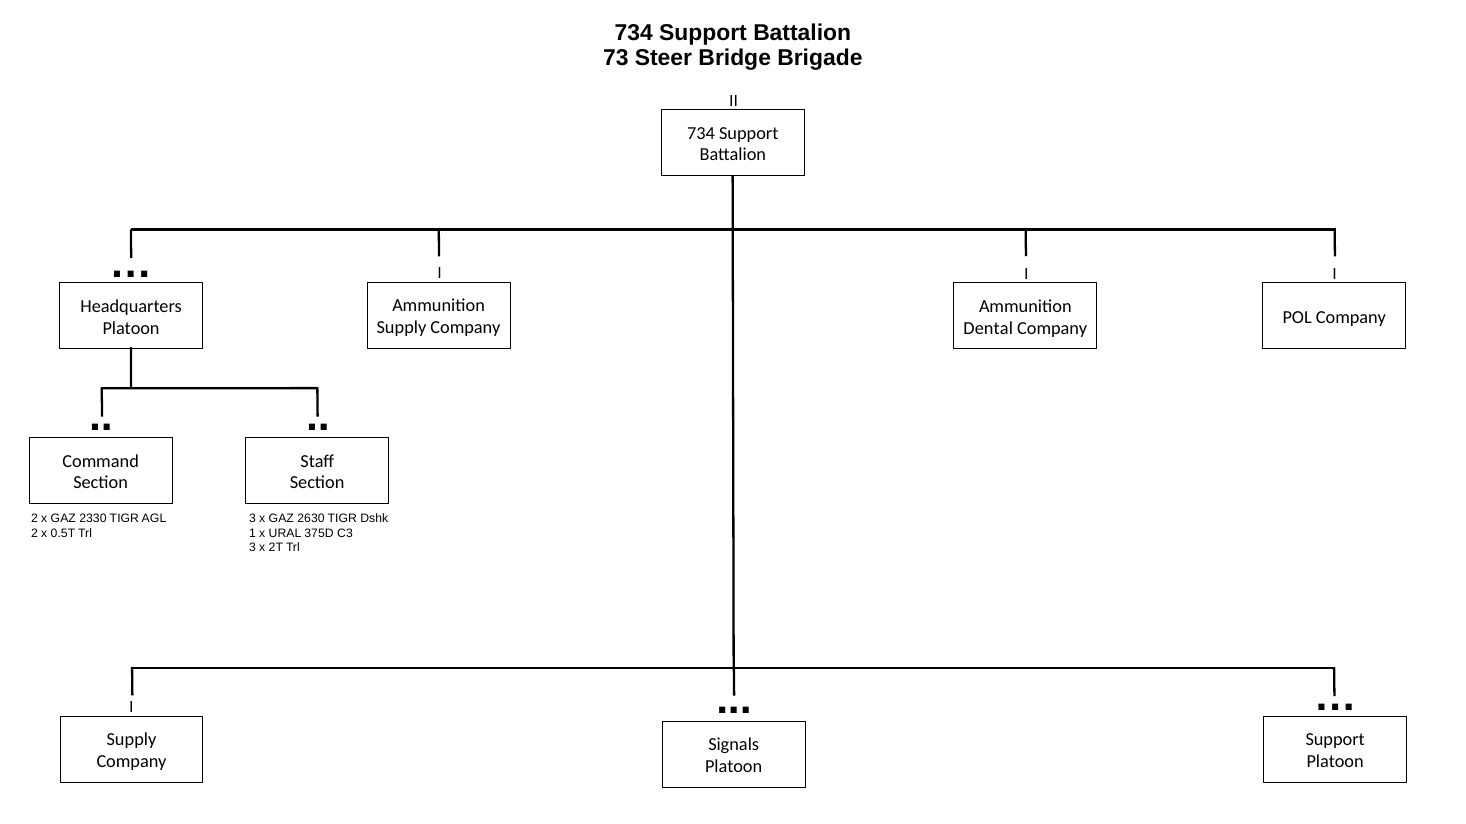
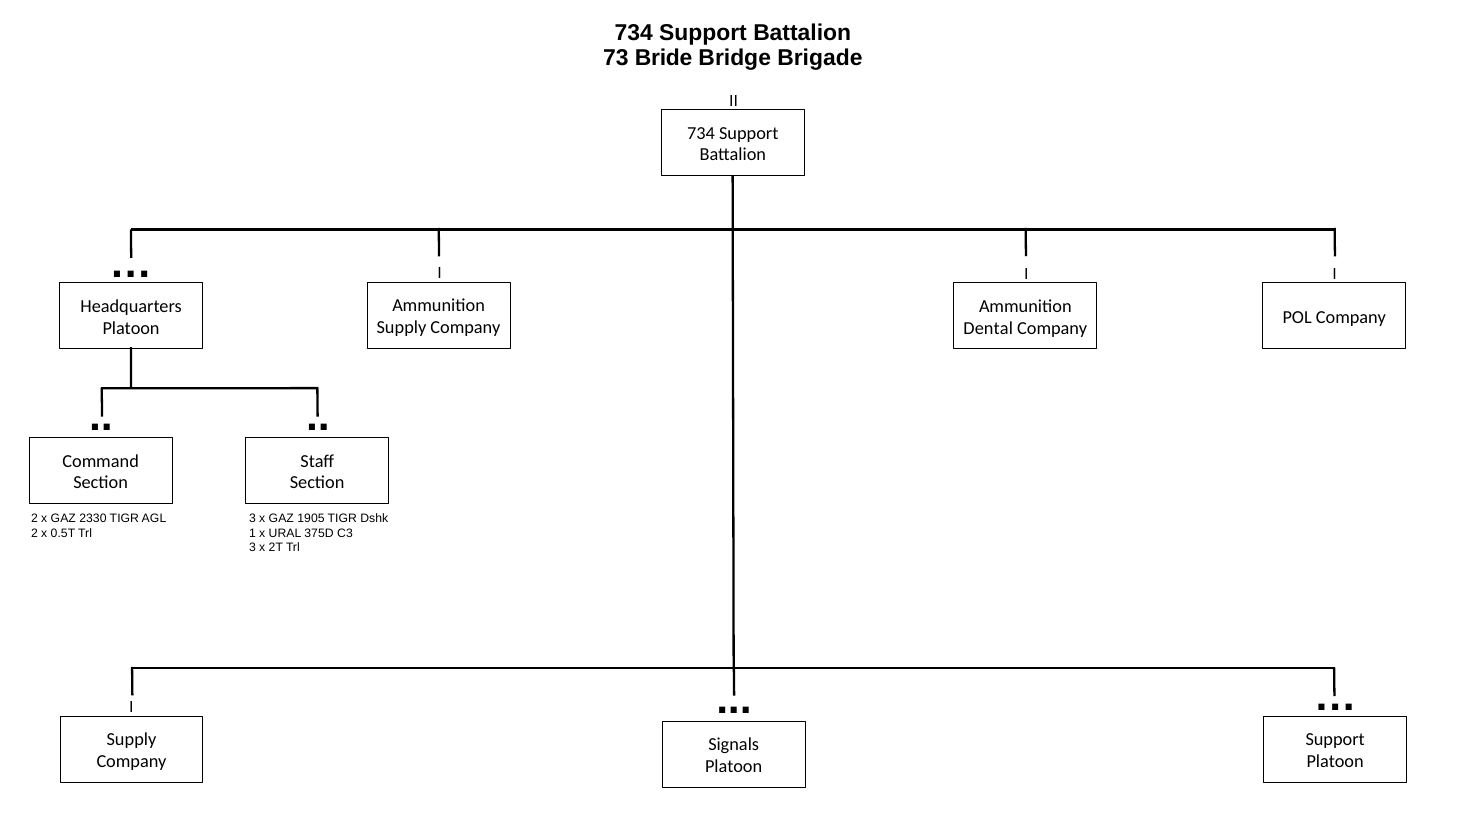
Steer: Steer -> Bride
2630: 2630 -> 1905
